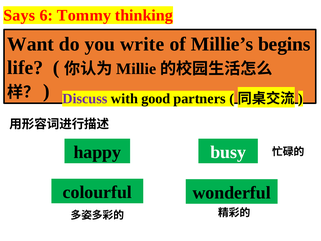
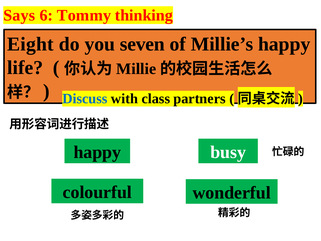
Want: Want -> Eight
write: write -> seven
Millie’s begins: begins -> happy
Discuss colour: purple -> blue
good: good -> class
